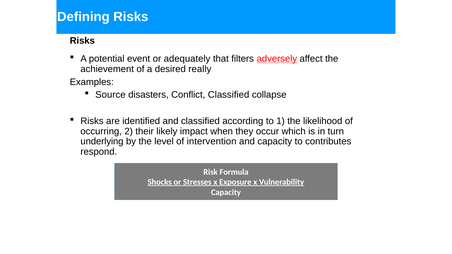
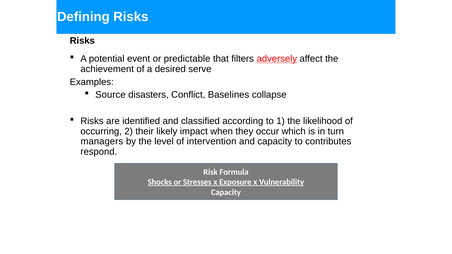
adequately: adequately -> predictable
really: really -> serve
Conflict Classified: Classified -> Baselines
underlying: underlying -> managers
